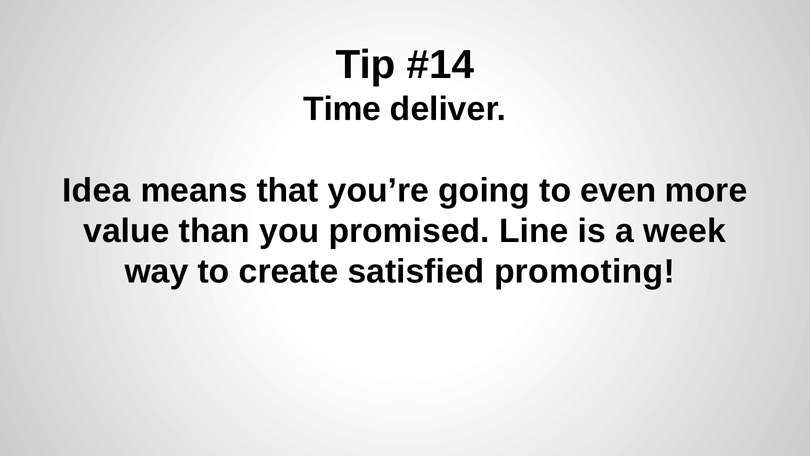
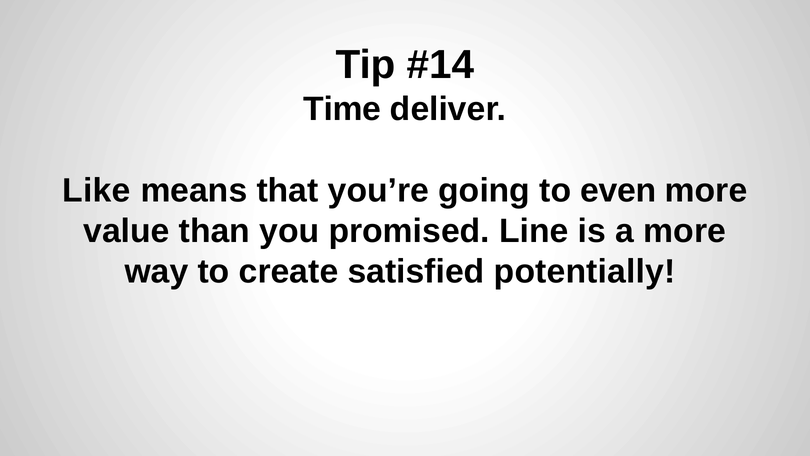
Idea: Idea -> Like
a week: week -> more
promoting: promoting -> potentially
